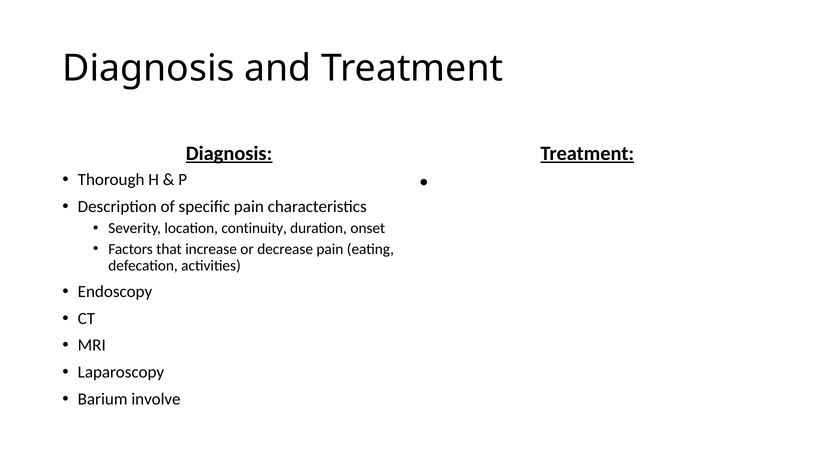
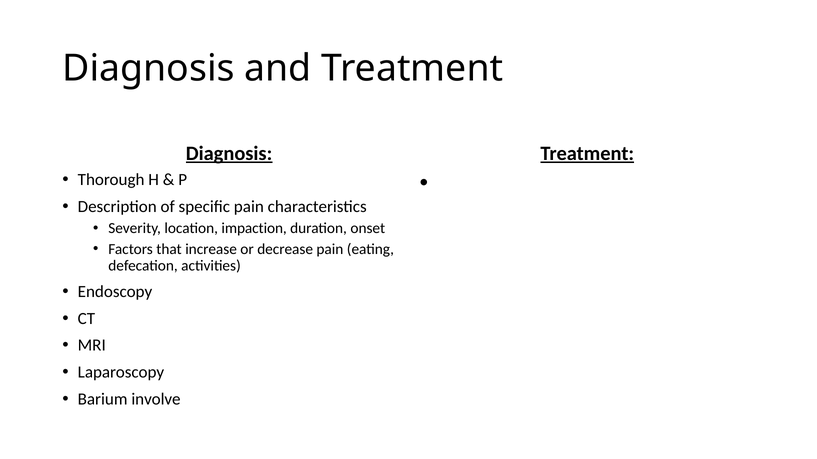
continuity: continuity -> impaction
